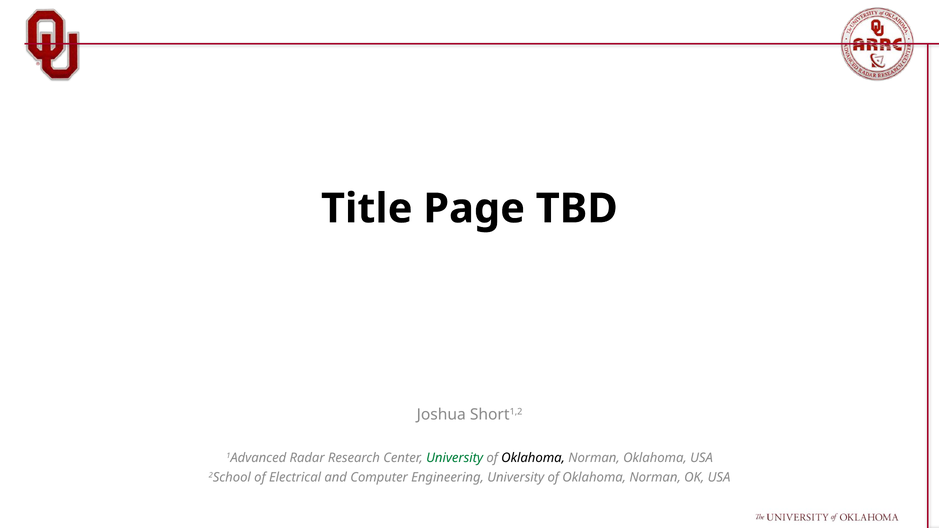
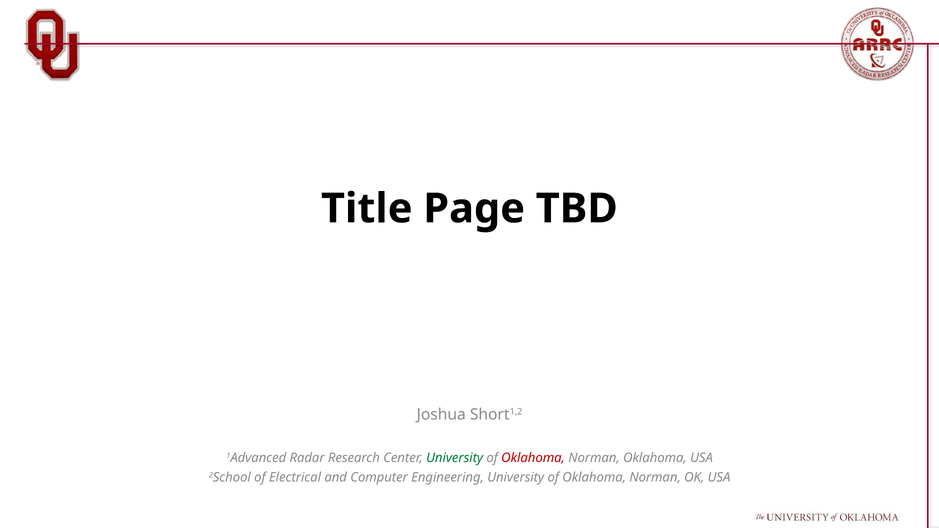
Oklahoma at (533, 458) colour: black -> red
